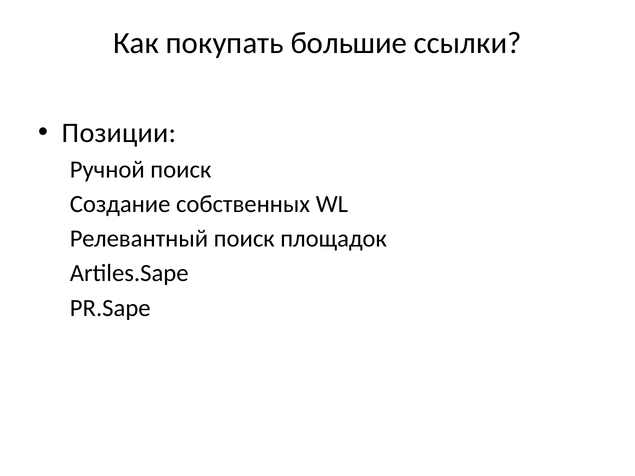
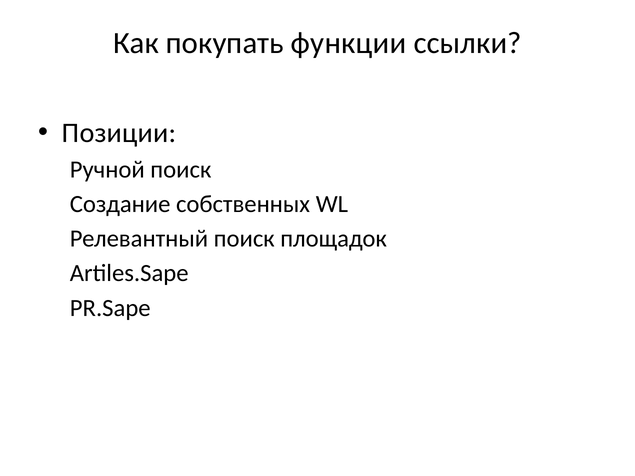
большие: большие -> функции
